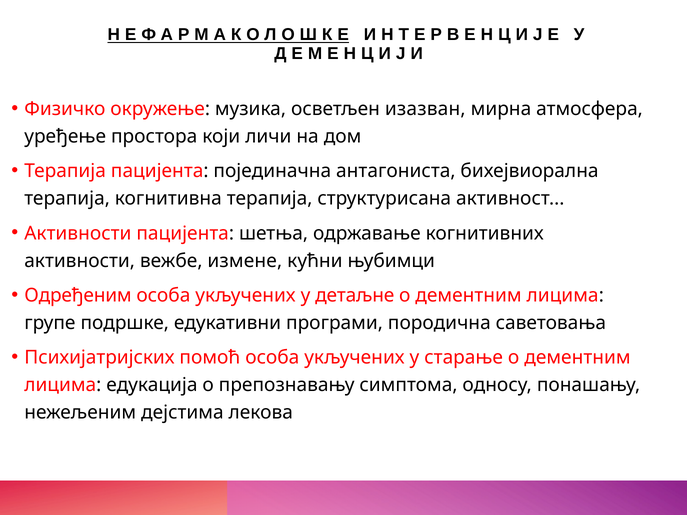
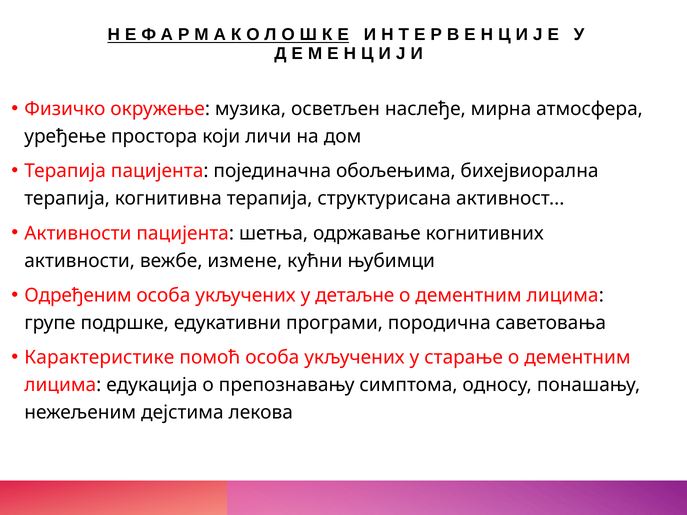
изазван: изазван -> наслеђе
антагониста: антагониста -> обољењима
Психијатријских: Психијатријских -> Карактеристике
